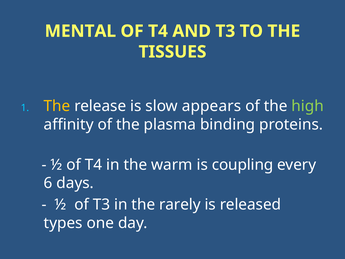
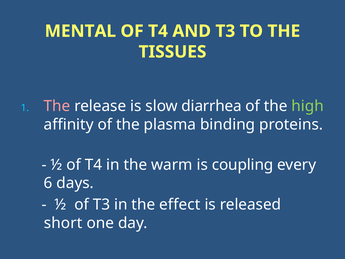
The at (57, 106) colour: yellow -> pink
appears: appears -> diarrhea
rarely: rarely -> effect
types: types -> short
